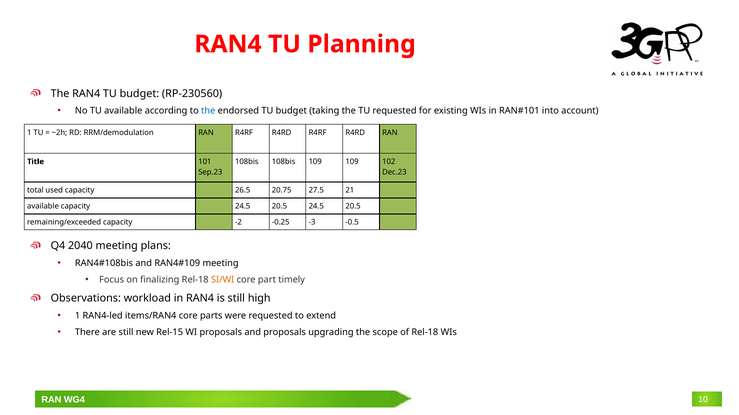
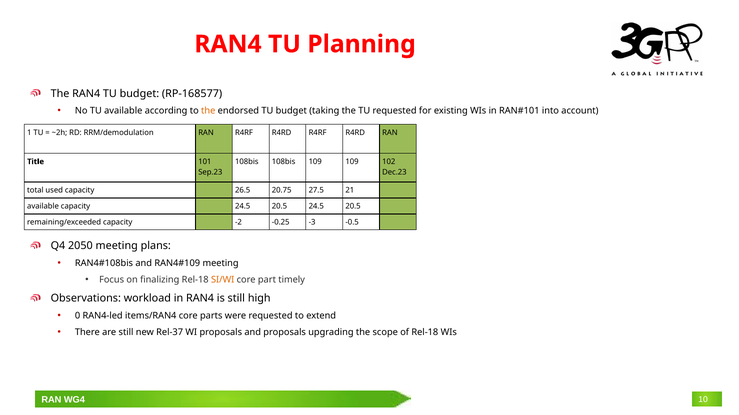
RP-230560: RP-230560 -> RP-168577
the at (208, 111) colour: blue -> orange
2040: 2040 -> 2050
1 at (78, 316): 1 -> 0
Rel-15: Rel-15 -> Rel-37
